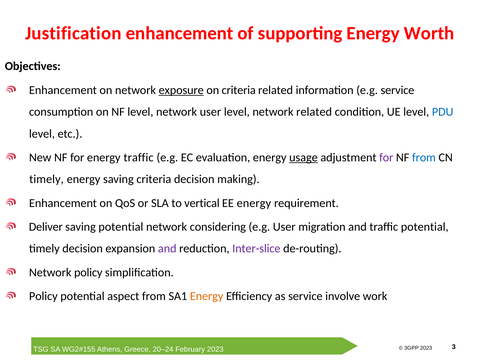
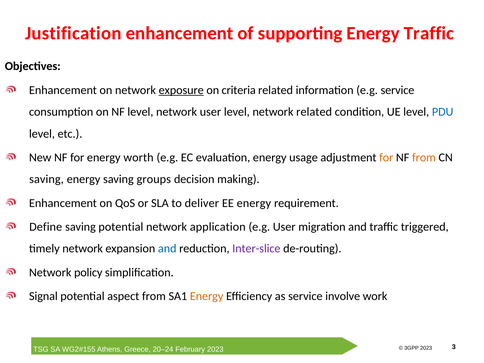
Energy Worth: Worth -> Traffic
energy traffic: traffic -> worth
usage underline: present -> none
for at (386, 157) colour: purple -> orange
from at (424, 157) colour: blue -> orange
timely at (46, 179): timely -> saving
saving criteria: criteria -> groups
vertical: vertical -> deliver
Deliver: Deliver -> Define
considering: considering -> application
traffic potential: potential -> triggered
timely decision: decision -> network
and at (167, 249) colour: purple -> blue
Policy at (43, 296): Policy -> Signal
